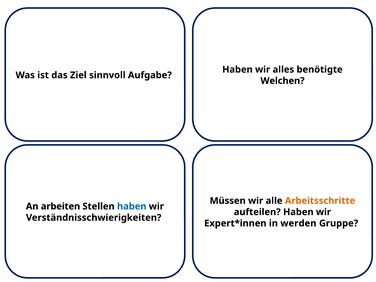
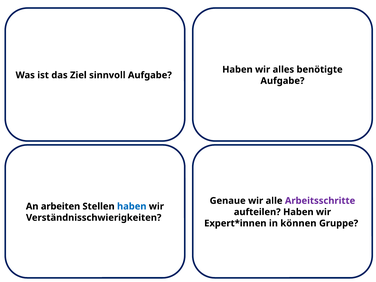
Welchen at (283, 81): Welchen -> Aufgabe
Müssen: Müssen -> Genaue
Arbeitsschritte colour: orange -> purple
werden: werden -> können
